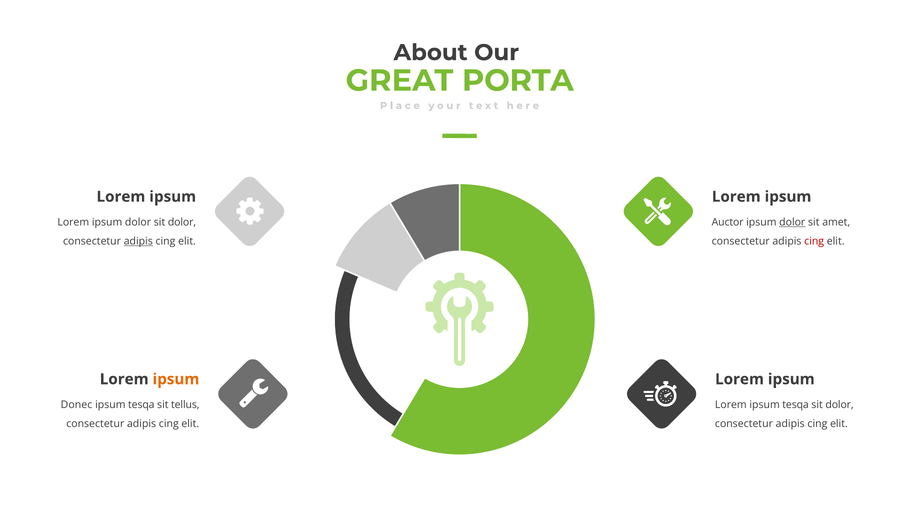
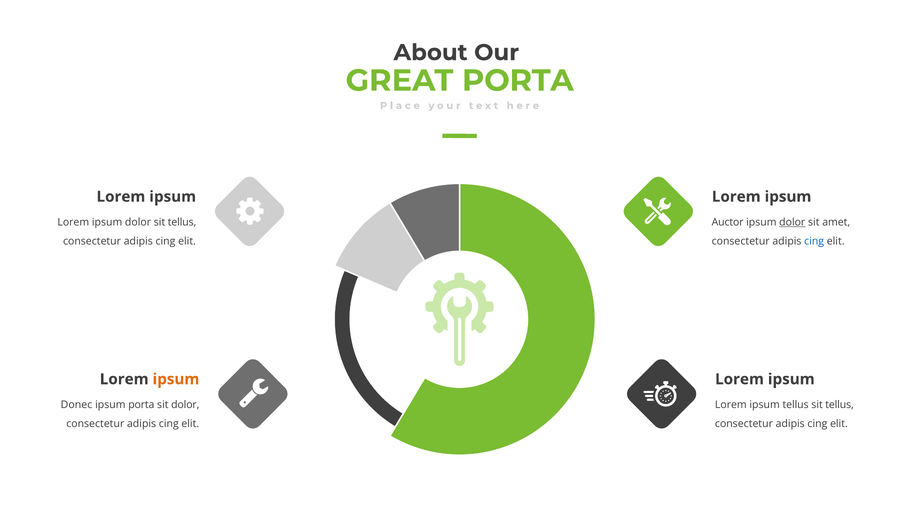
dolor sit dolor: dolor -> tellus
adipis at (138, 241) underline: present -> none
cing at (814, 241) colour: red -> blue
tesqa at (141, 405): tesqa -> porta
sit tellus: tellus -> dolor
Lorem ipsum tesqa: tesqa -> tellus
dolor at (840, 405): dolor -> tellus
